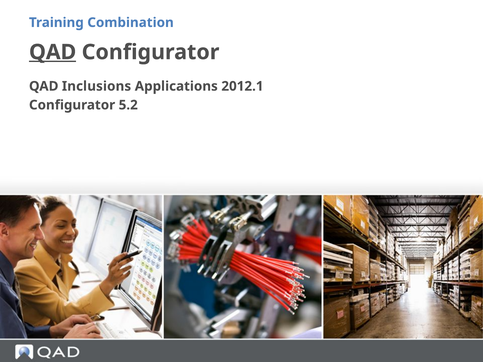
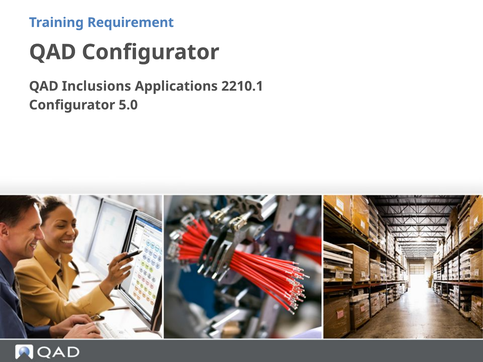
Combination: Combination -> Requirement
QAD at (53, 52) underline: present -> none
2012.1: 2012.1 -> 2210.1
5.2: 5.2 -> 5.0
